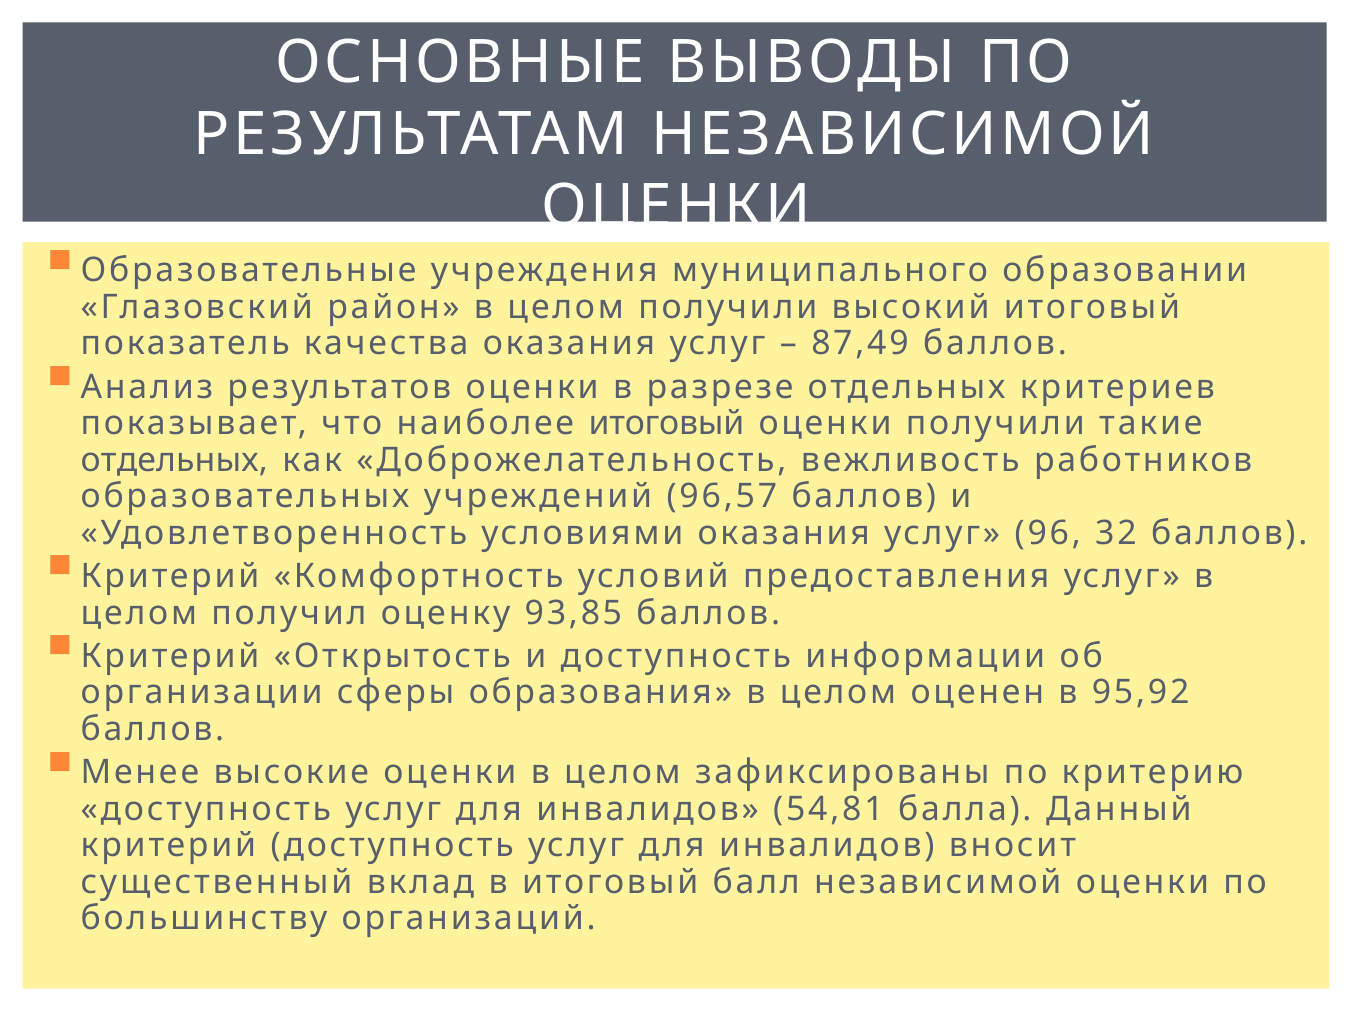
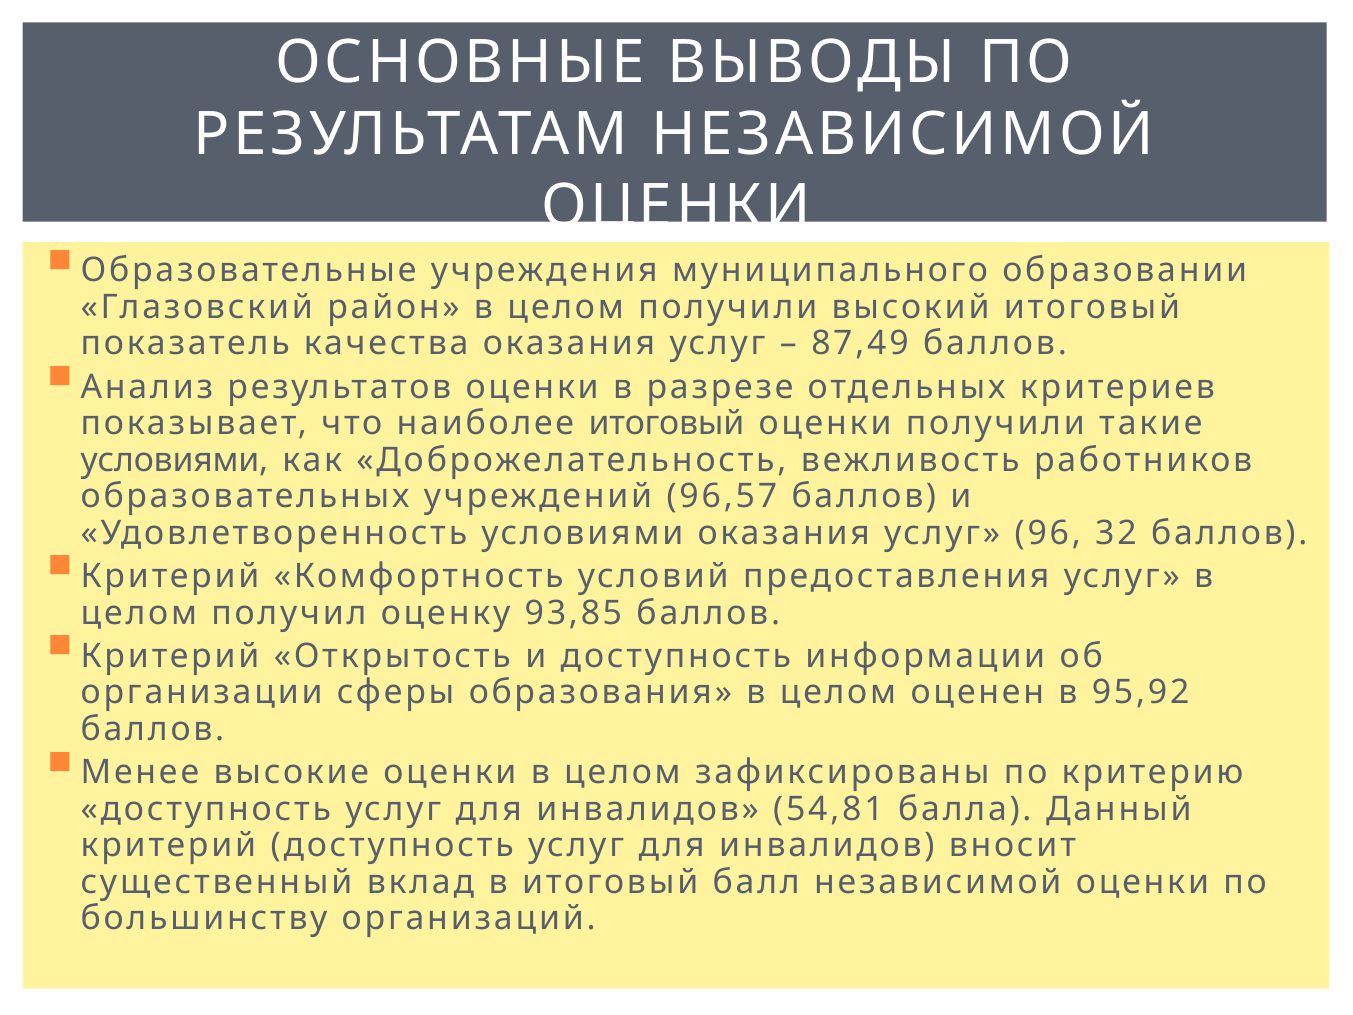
отдельных at (174, 460): отдельных -> условиями
